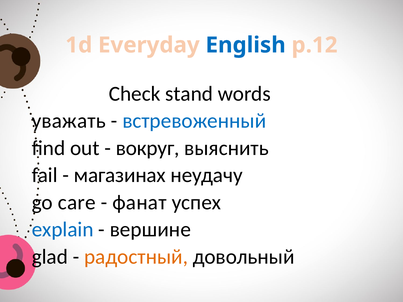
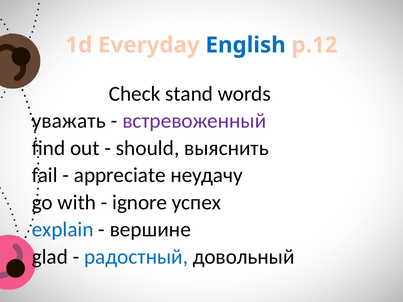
встревоженный colour: blue -> purple
вокруг: вокруг -> should
магазинах: магазинах -> appreciate
care: care -> with
фанат: фанат -> ignore
радостный colour: orange -> blue
